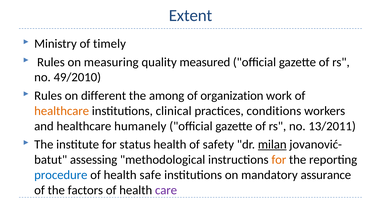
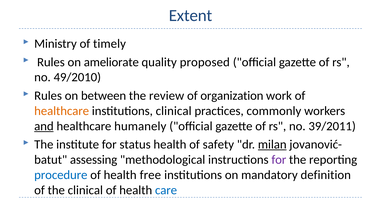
measuring: measuring -> ameliorate
measured: measured -> proposed
different: different -> between
among: among -> review
conditions: conditions -> commonly
and underline: none -> present
13/2011: 13/2011 -> 39/2011
for at (279, 160) colour: orange -> purple
safe: safe -> free
assurance: assurance -> definition
the factors: factors -> clinical
care colour: purple -> blue
